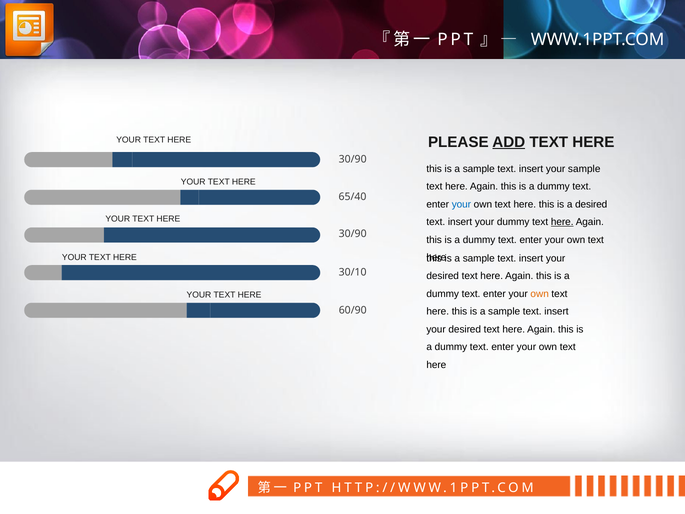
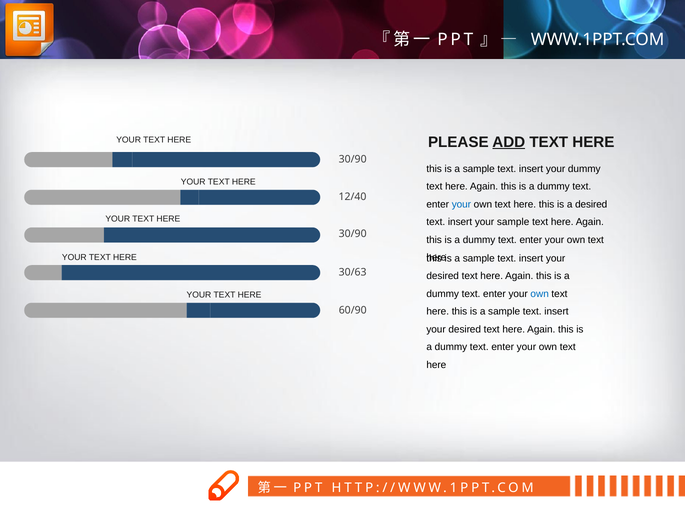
your sample: sample -> dummy
65/40: 65/40 -> 12/40
your dummy: dummy -> sample
here at (562, 222) underline: present -> none
30/10: 30/10 -> 30/63
own at (540, 294) colour: orange -> blue
